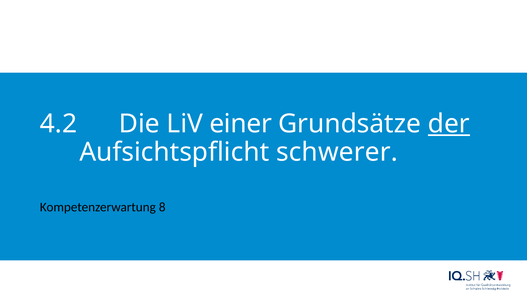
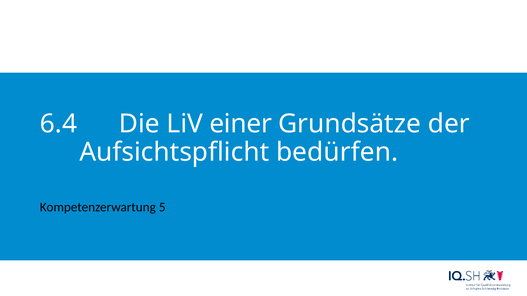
4.2: 4.2 -> 6.4
der underline: present -> none
schwerer: schwerer -> bedürfen
8: 8 -> 5
